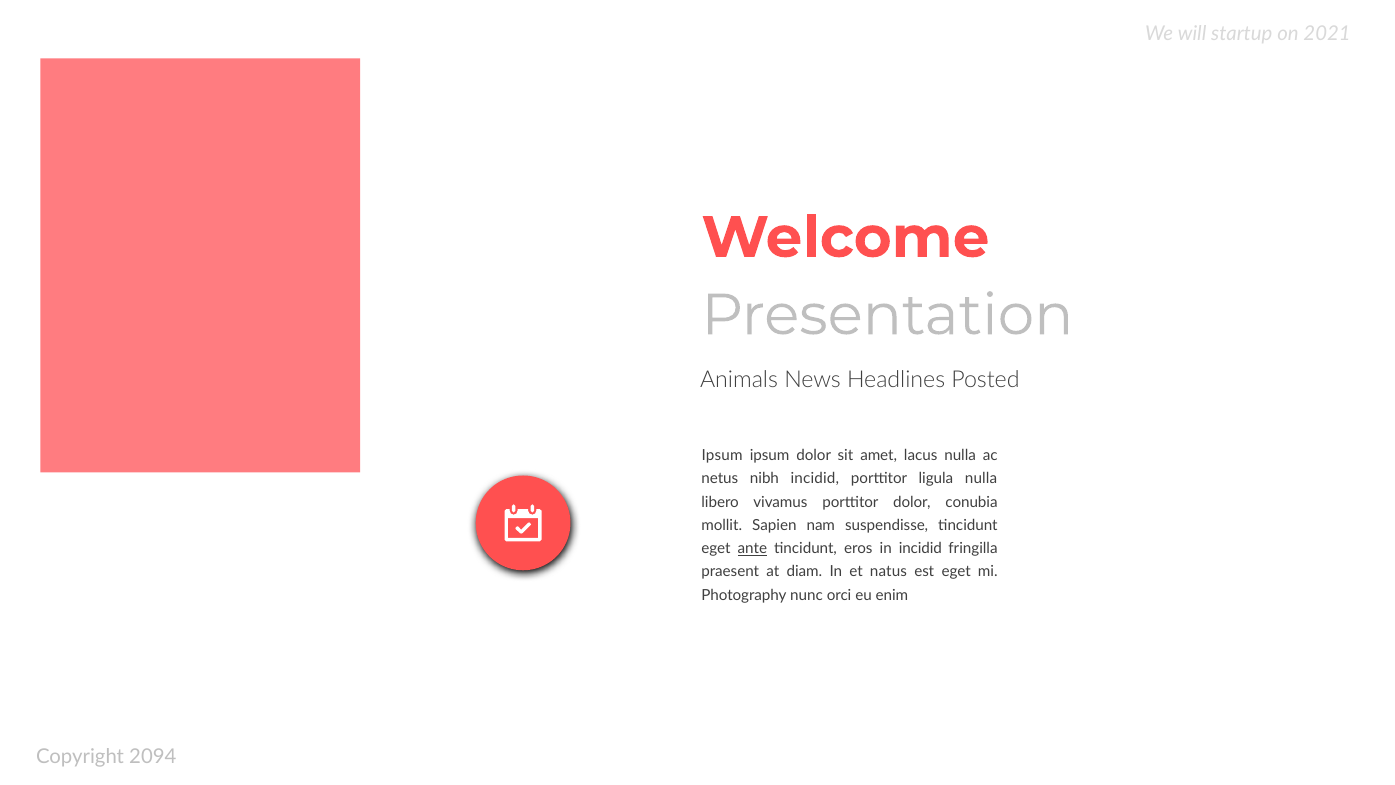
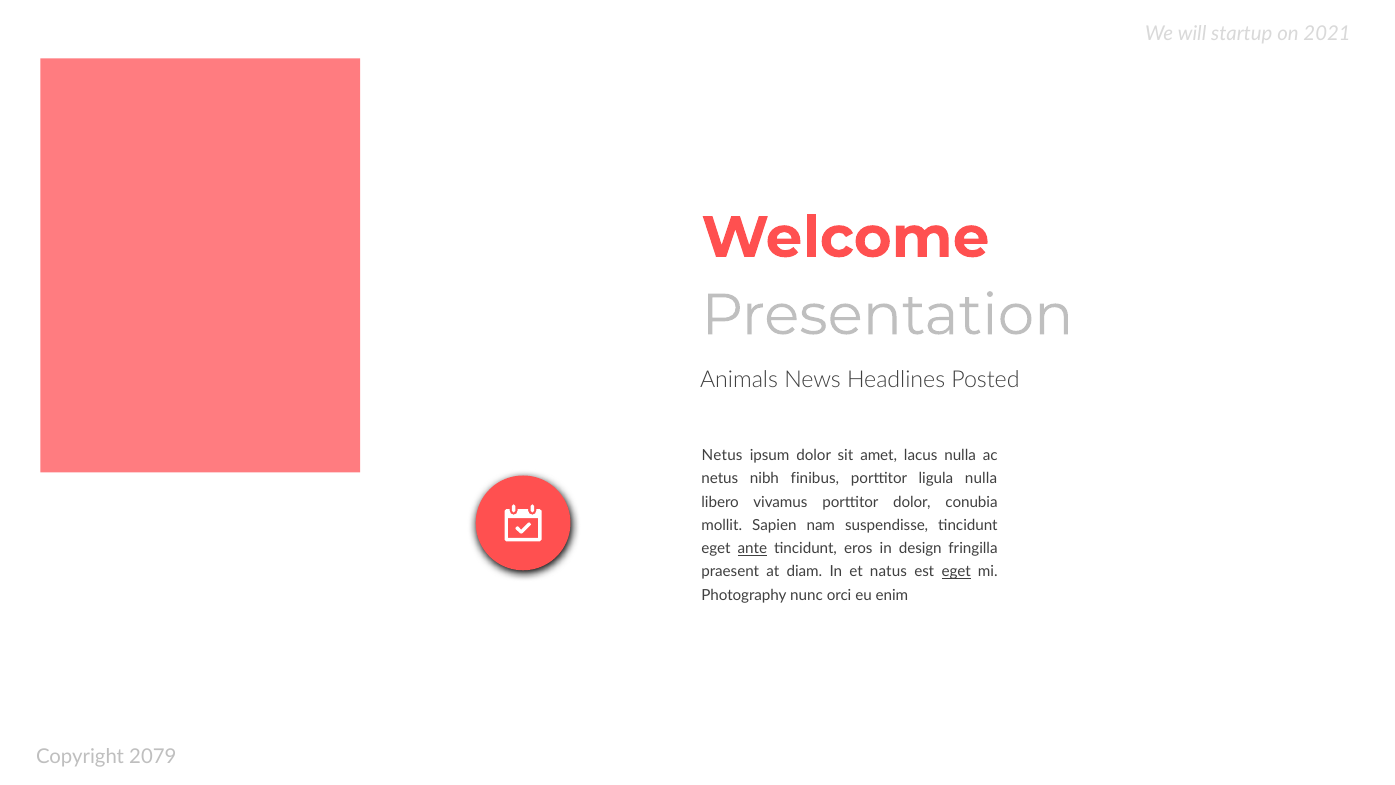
Ipsum at (722, 456): Ipsum -> Netus
nibh incidid: incidid -> finibus
in incidid: incidid -> design
eget at (956, 572) underline: none -> present
2094: 2094 -> 2079
